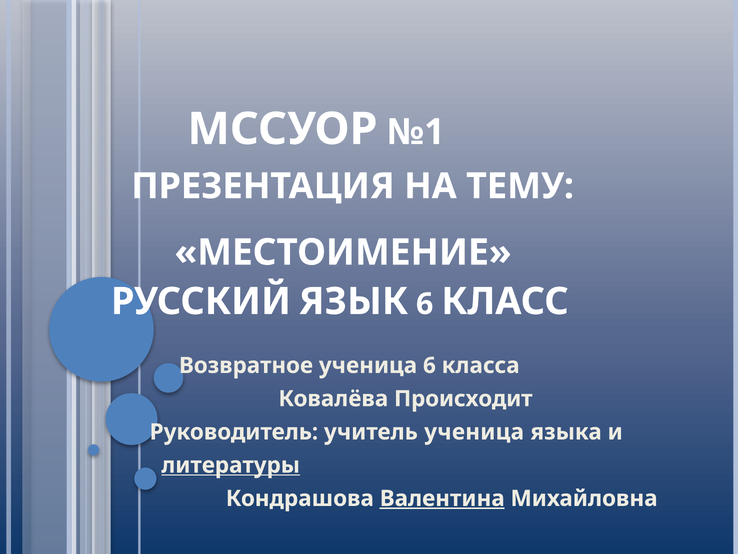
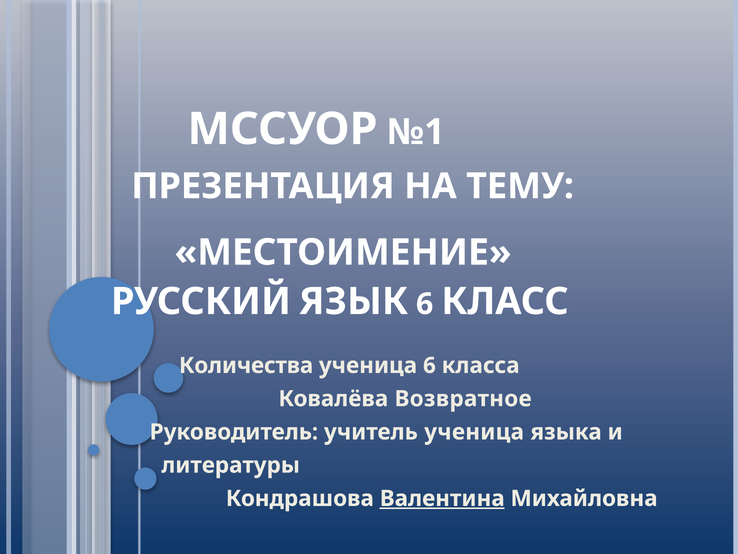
Возвратное: Возвратное -> Количества
Происходит: Происходит -> Возвратное
литературы underline: present -> none
